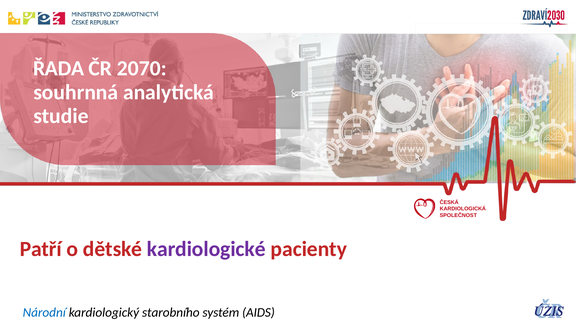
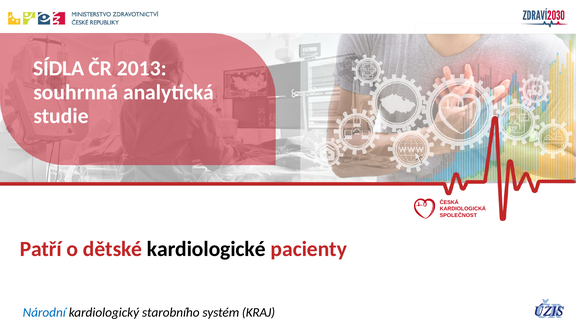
ŘADA: ŘADA -> SÍDLA
2070: 2070 -> 2013
kardiologické colour: purple -> black
AIDS: AIDS -> KRAJ
